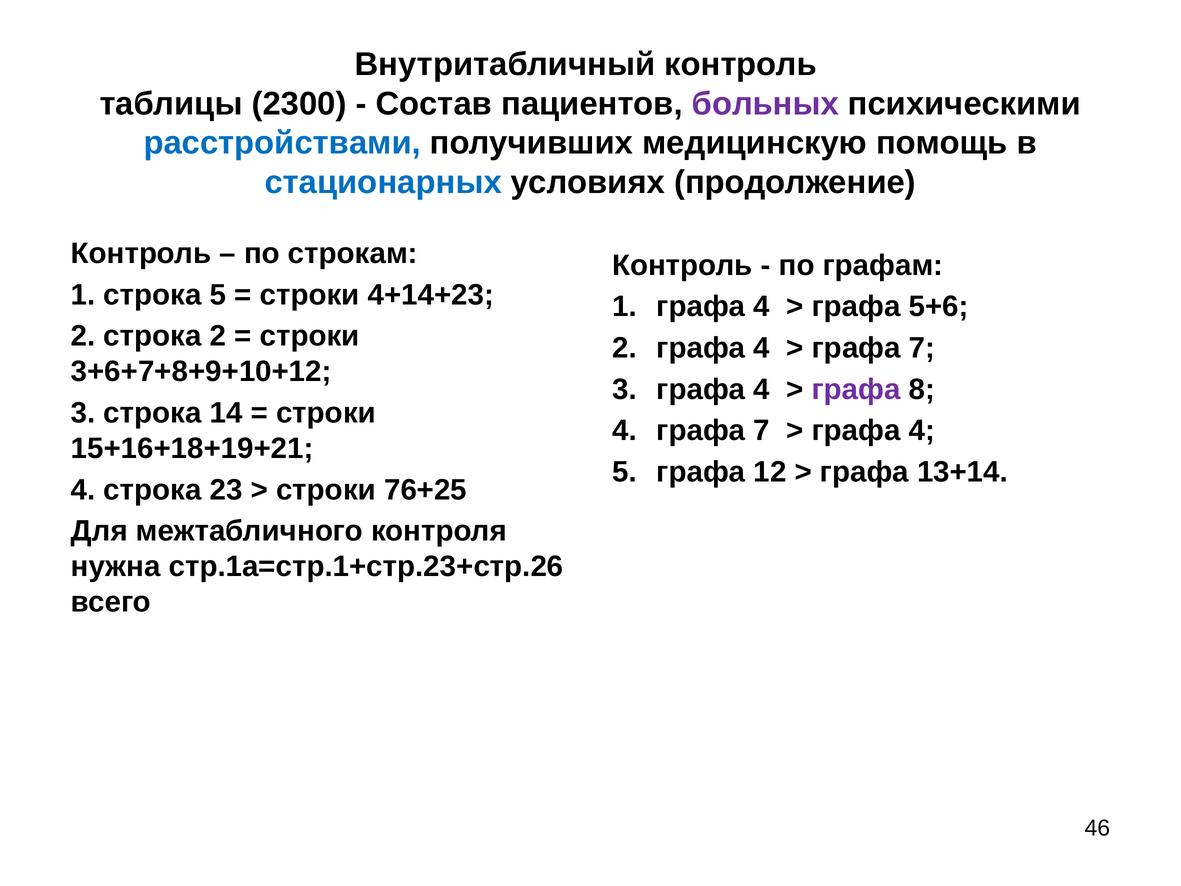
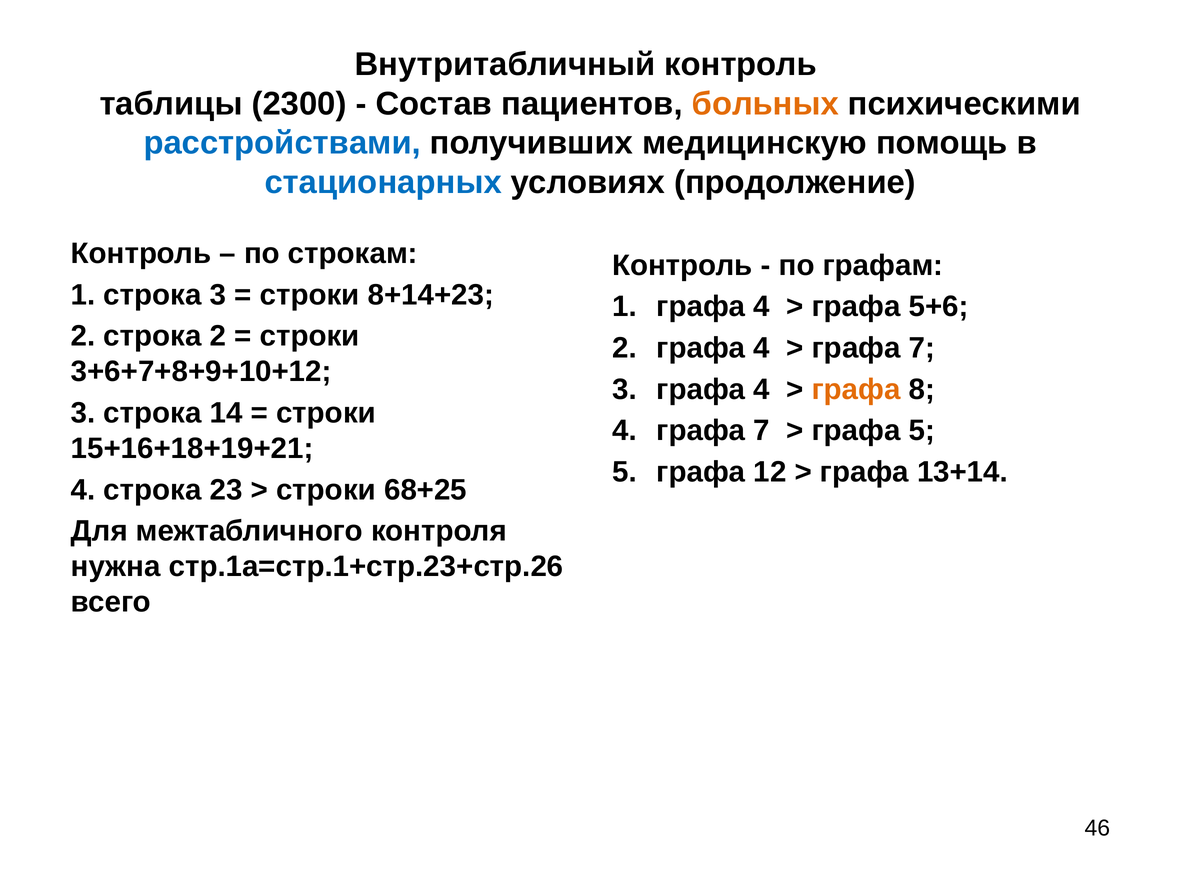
больных colour: purple -> orange
строка 5: 5 -> 3
4+14+23: 4+14+23 -> 8+14+23
графа at (856, 389) colour: purple -> orange
4 at (922, 431): 4 -> 5
76+25: 76+25 -> 68+25
